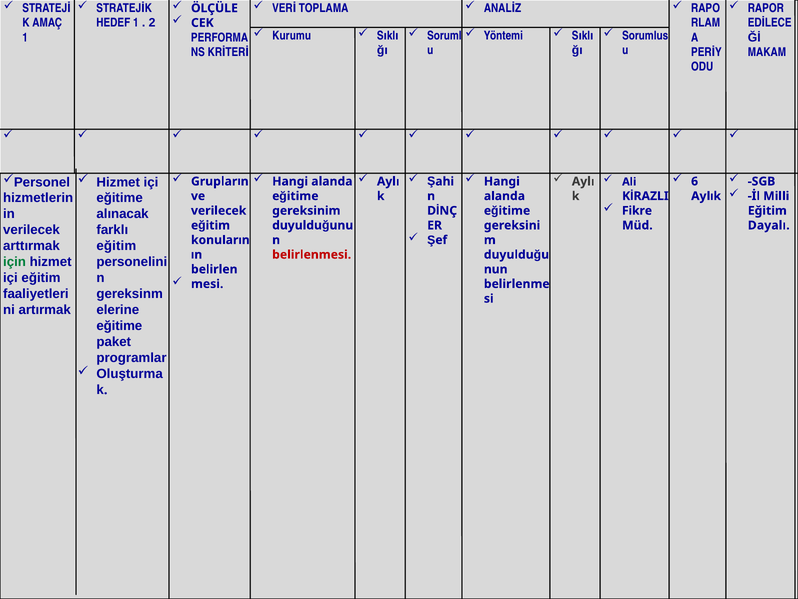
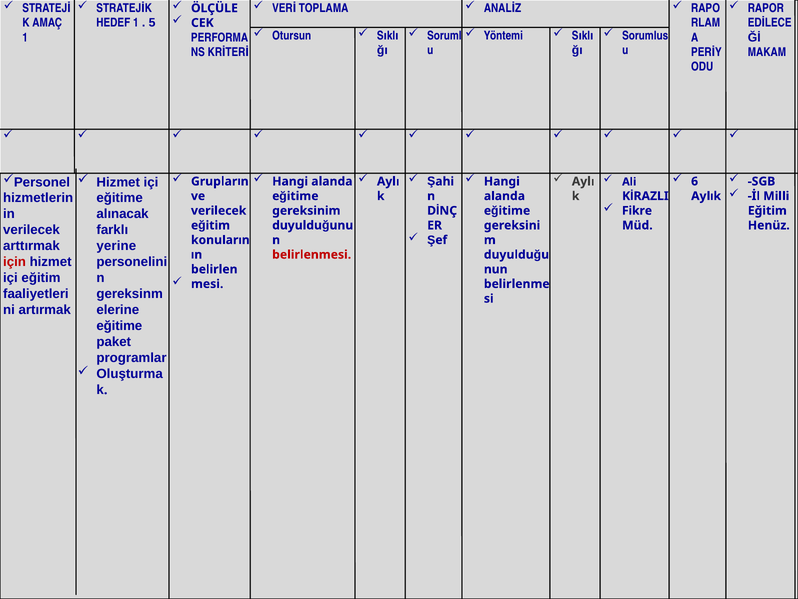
2: 2 -> 5
Kurumu: Kurumu -> Otursun
Dayalı: Dayalı -> Henüz
eğitim at (116, 246): eğitim -> yerine
için colour: green -> red
